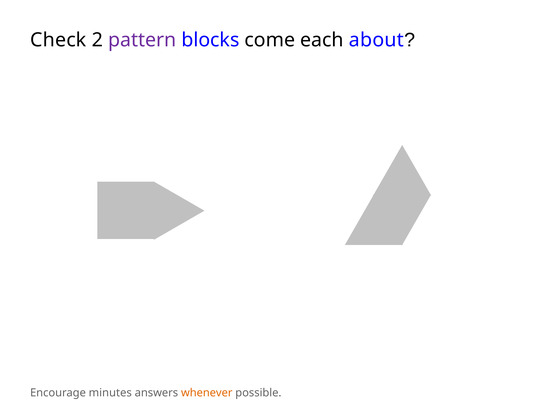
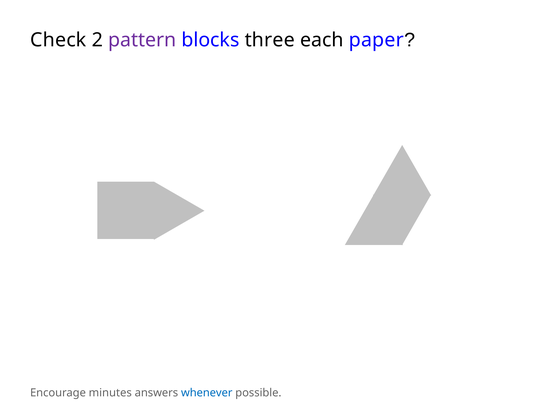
come: come -> three
about: about -> paper
whenever colour: orange -> blue
